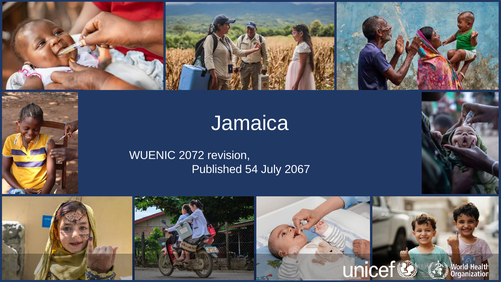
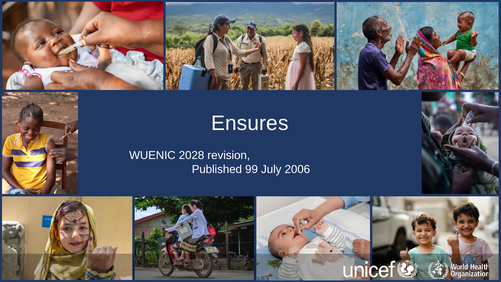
Jamaica: Jamaica -> Ensures
2072: 2072 -> 2028
54: 54 -> 99
2067: 2067 -> 2006
